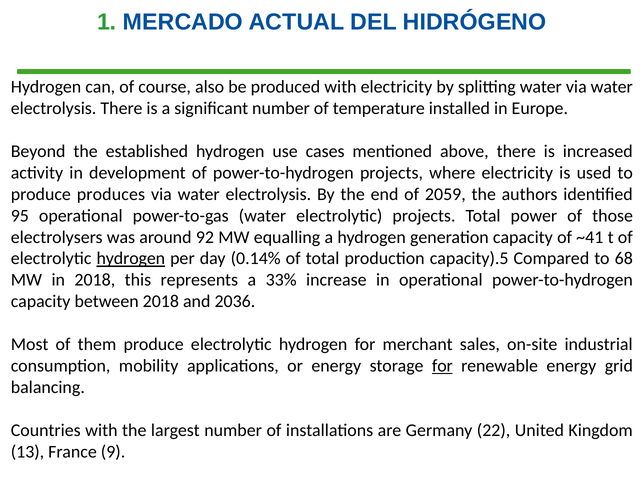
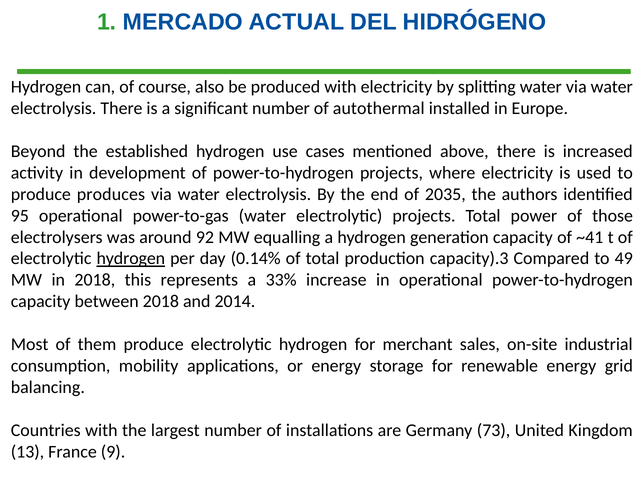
temperature: temperature -> autothermal
2059: 2059 -> 2035
capacity).5: capacity).5 -> capacity).3
68: 68 -> 49
2036: 2036 -> 2014
for at (442, 366) underline: present -> none
22: 22 -> 73
